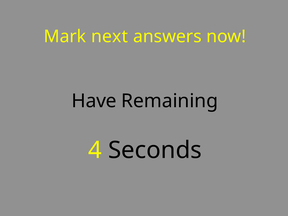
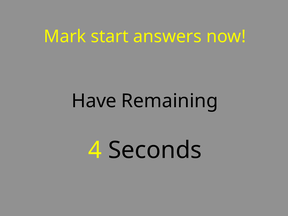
next: next -> start
